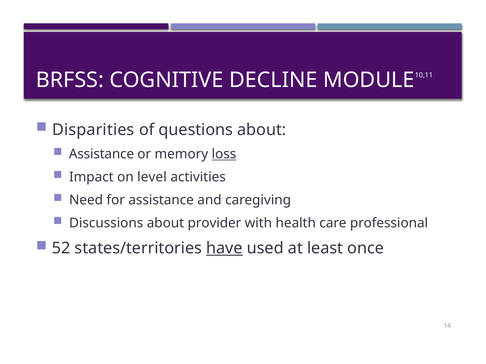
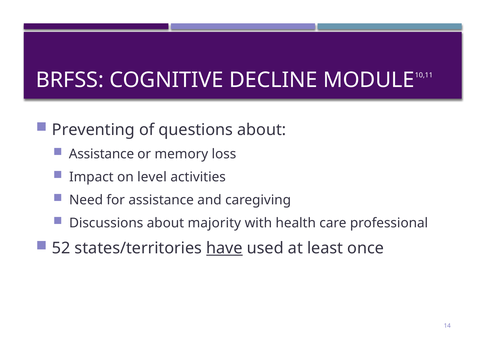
Disparities: Disparities -> Preventing
loss underline: present -> none
provider: provider -> majority
